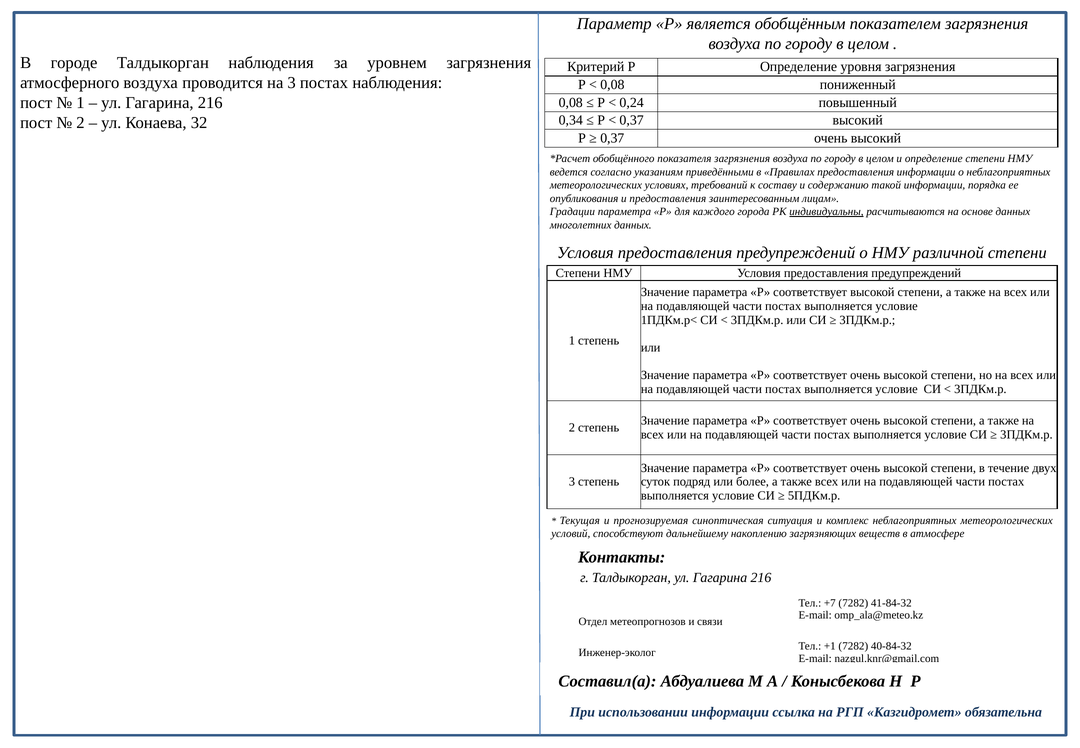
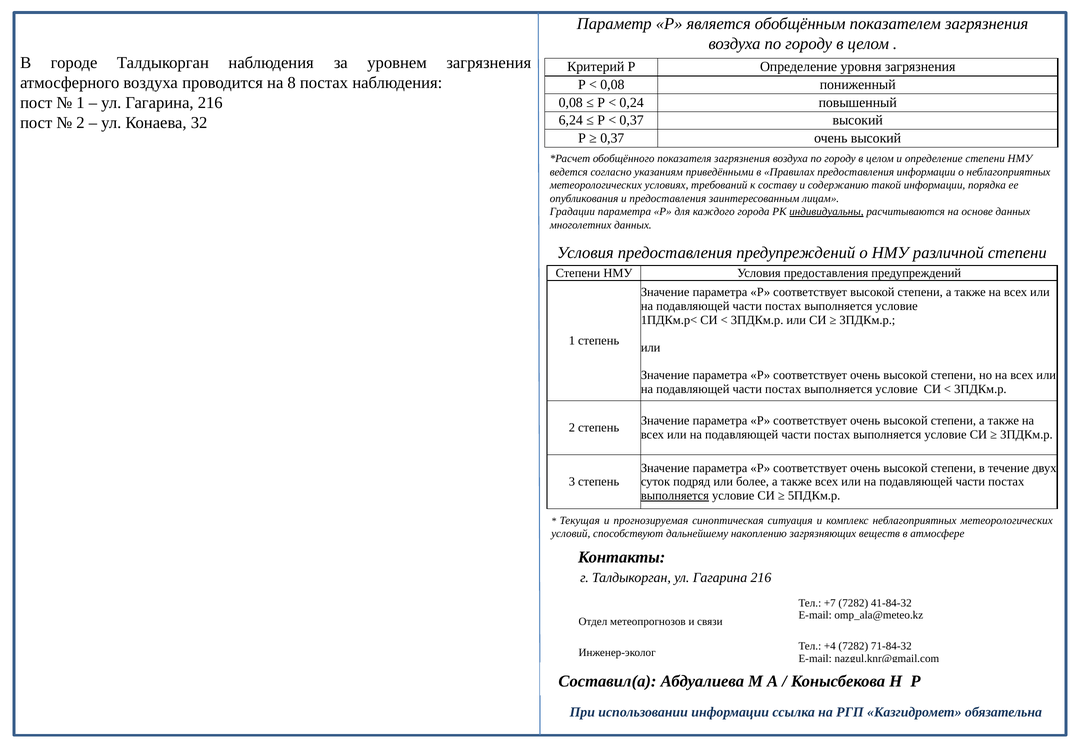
на 3: 3 -> 8
0,34: 0,34 -> 6,24
выполняется at (675, 495) underline: none -> present
+1: +1 -> +4
40-84-32: 40-84-32 -> 71-84-32
